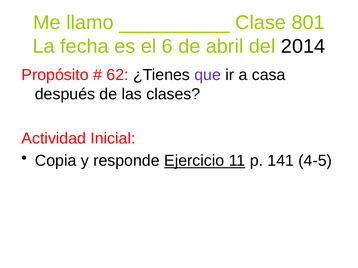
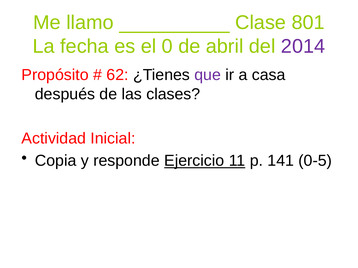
6: 6 -> 0
2014 colour: black -> purple
4-5: 4-5 -> 0-5
